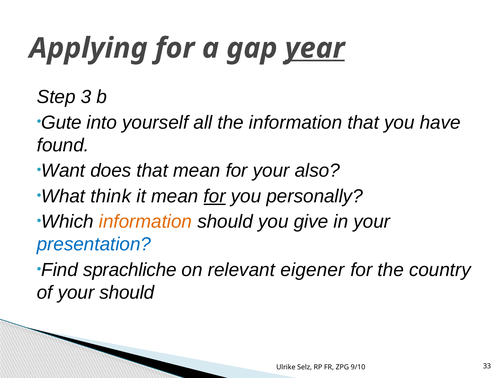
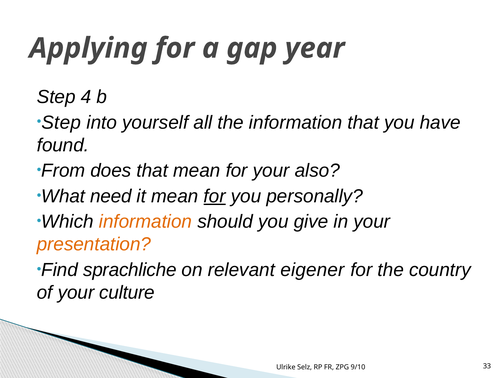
year underline: present -> none
3: 3 -> 4
Gute at (61, 122): Gute -> Step
Want: Want -> From
think: think -> need
presentation colour: blue -> orange
your should: should -> culture
